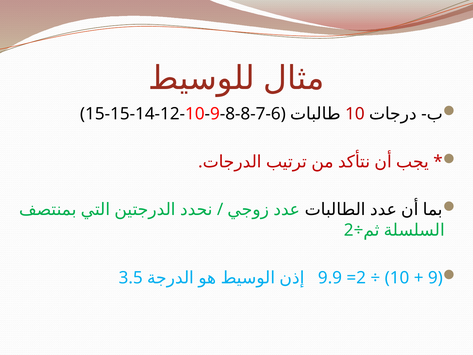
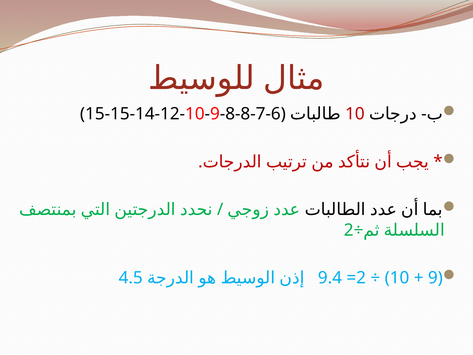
3.5: 3.5 -> 4.5
9.9: 9.9 -> 9.4
